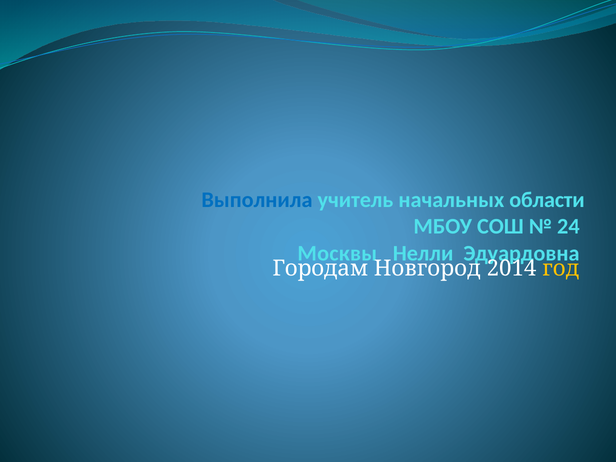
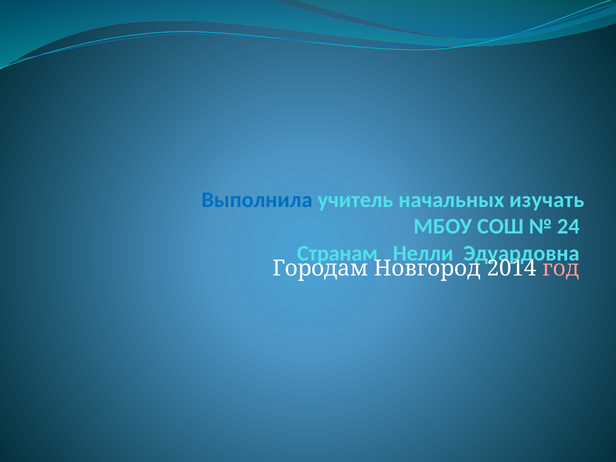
области: области -> изучать
Москвы: Москвы -> Странам
год colour: yellow -> pink
